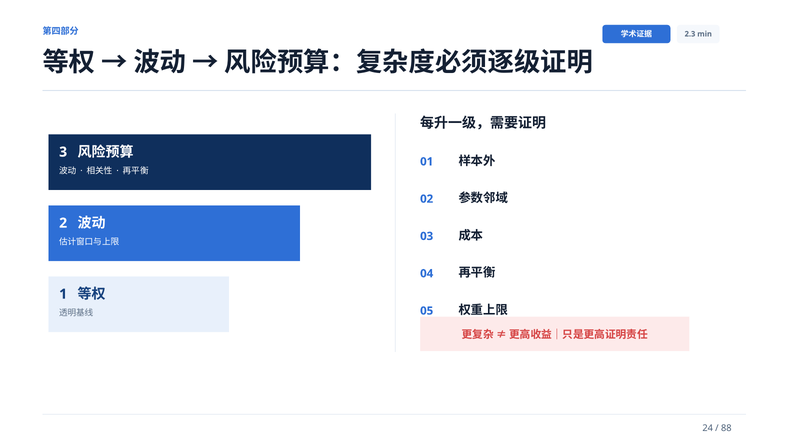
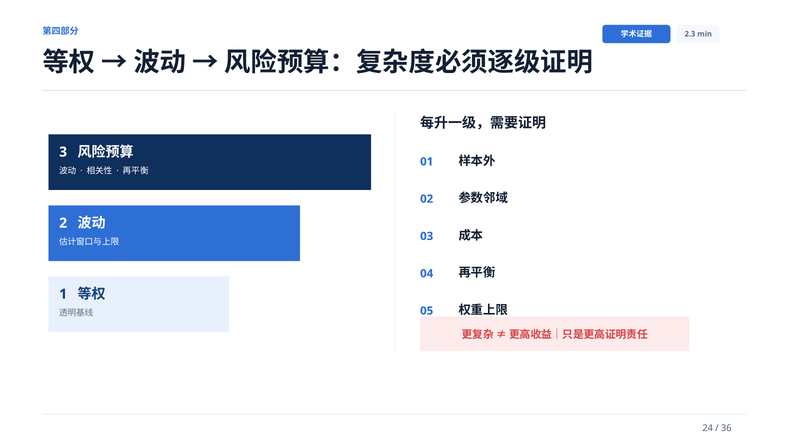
88: 88 -> 36
